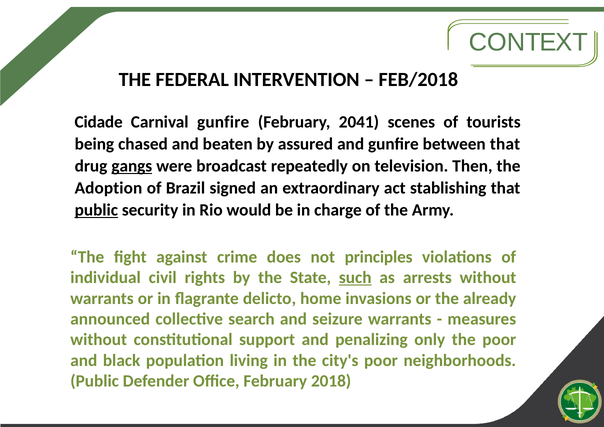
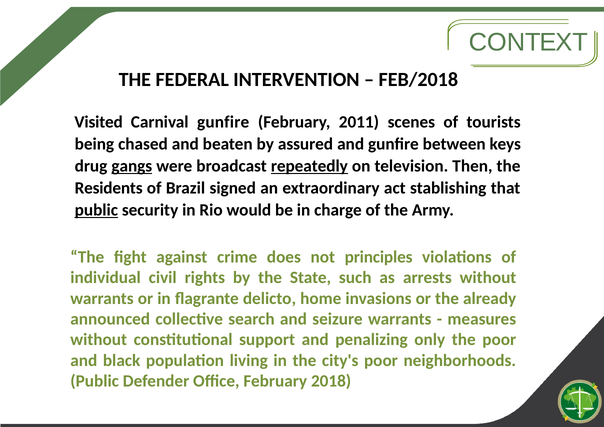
Cidade: Cidade -> Visited
2041: 2041 -> 2011
between that: that -> keys
repeatedly underline: none -> present
Adoption: Adoption -> Residents
such underline: present -> none
